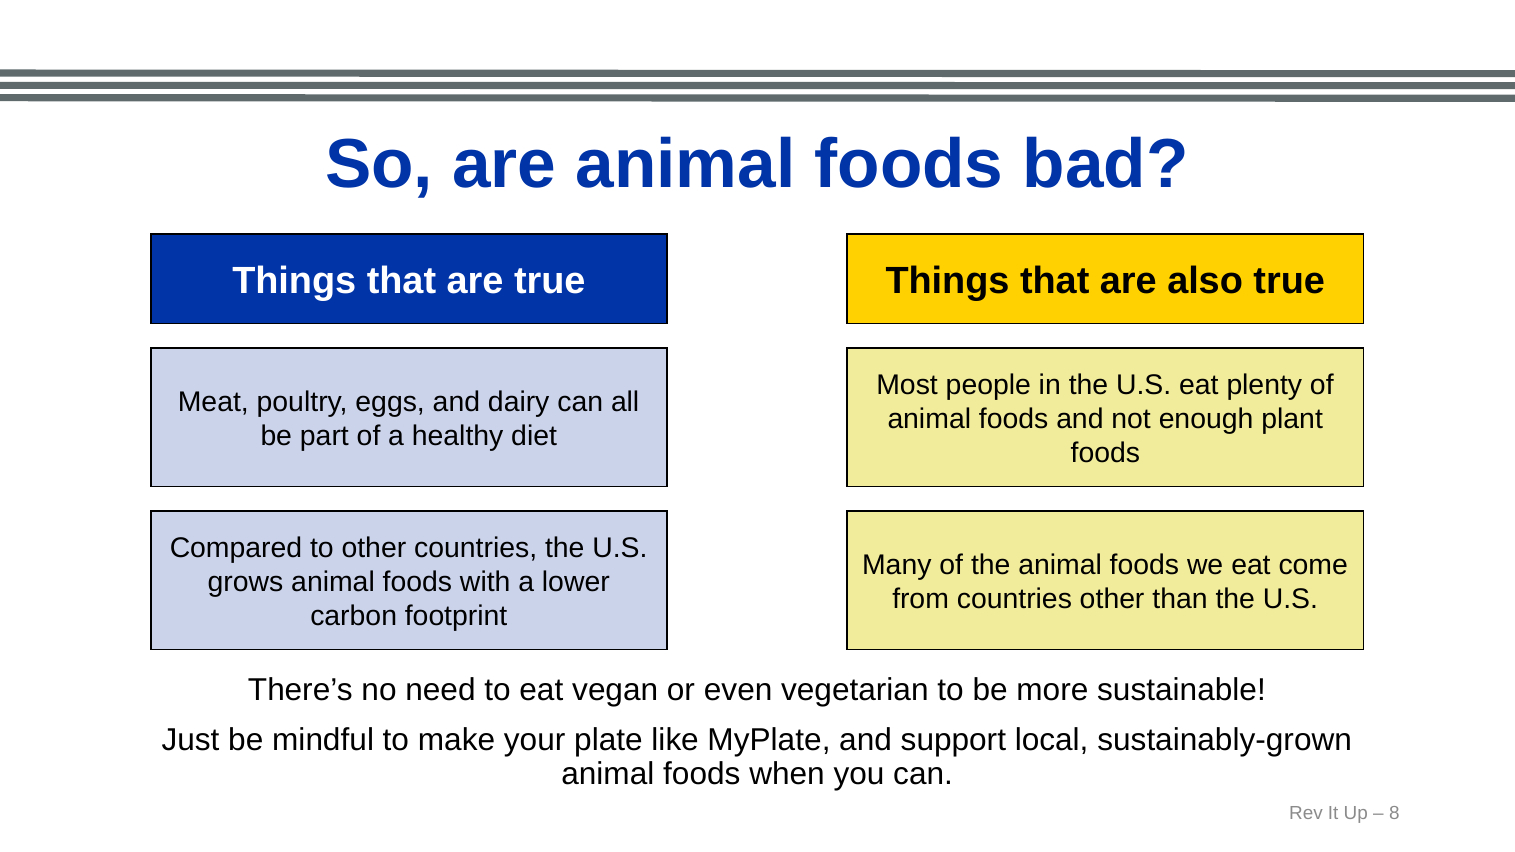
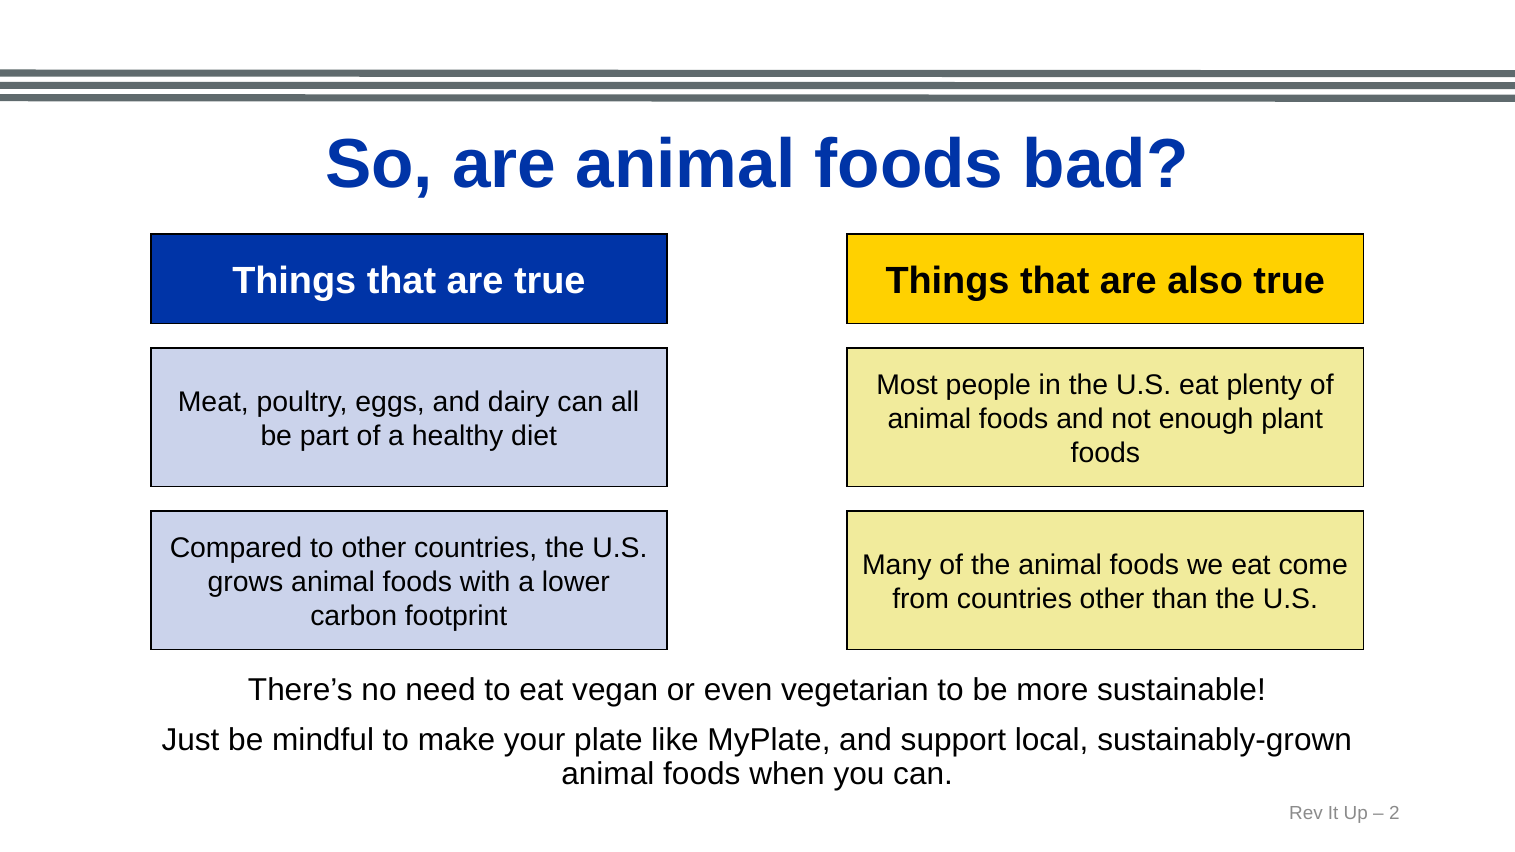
8: 8 -> 2
